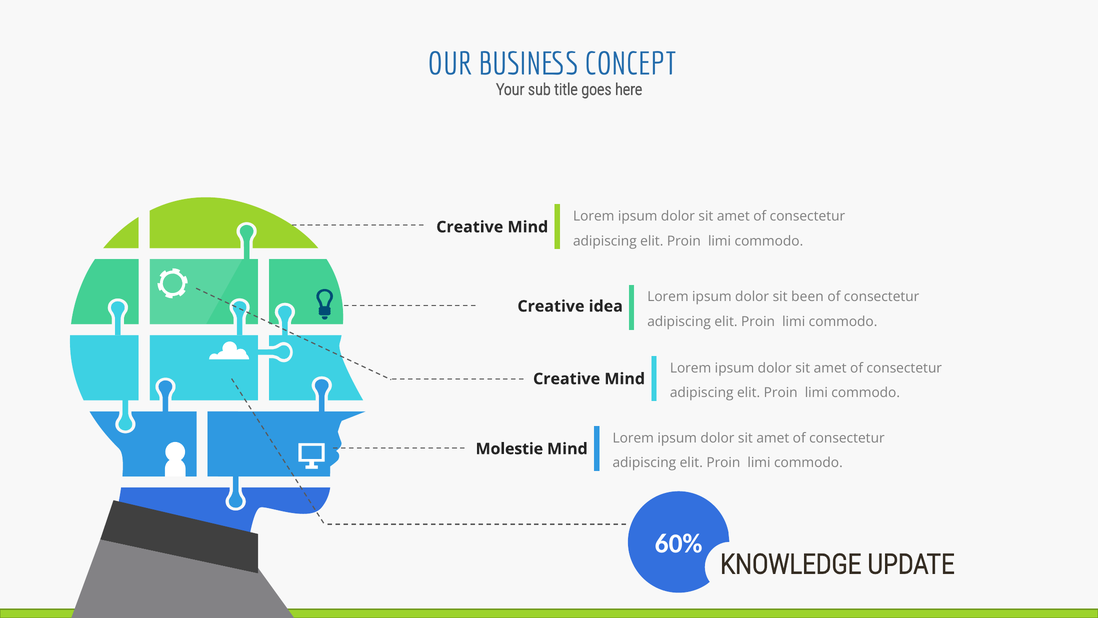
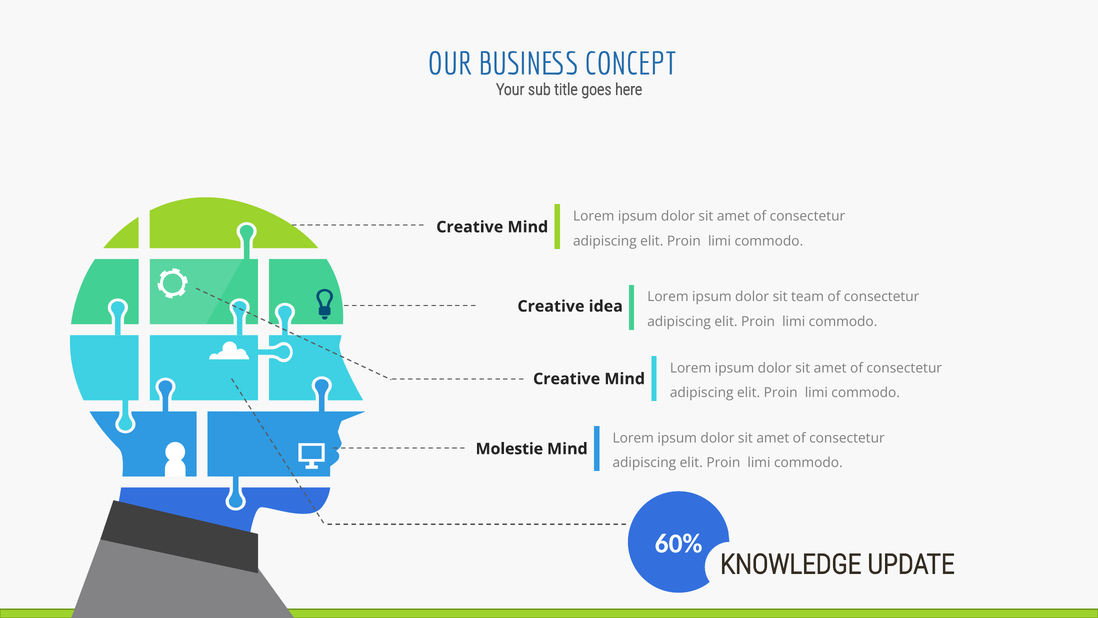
been: been -> team
